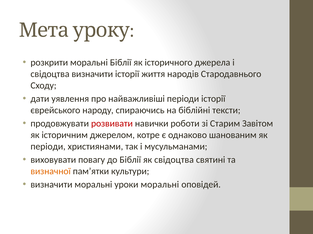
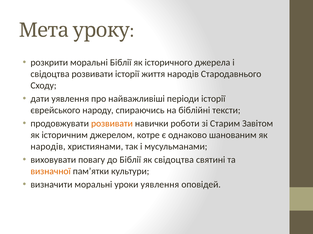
свідоцтва визначити: визначити -> розвивати
розвивати at (112, 124) colour: red -> orange
періоди at (48, 147): періоди -> народів
уроки моральні: моральні -> уявлення
